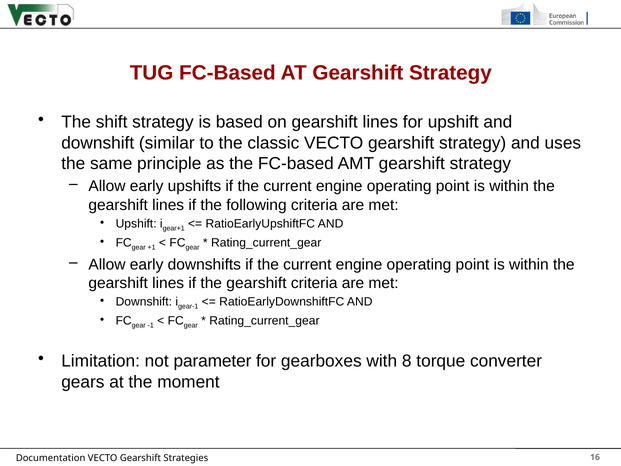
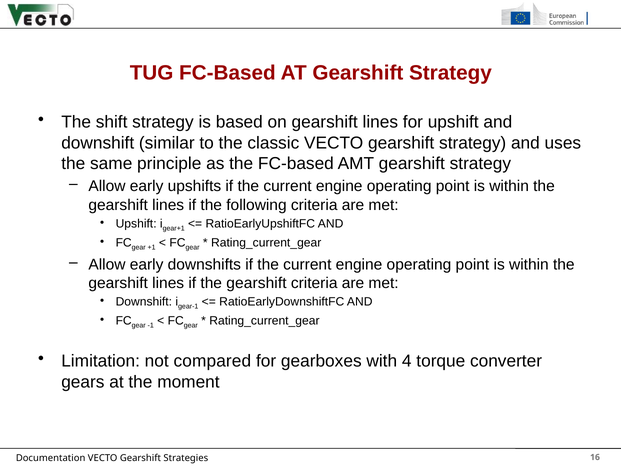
parameter: parameter -> compared
8: 8 -> 4
